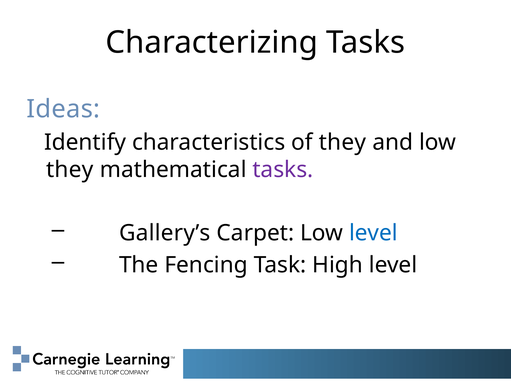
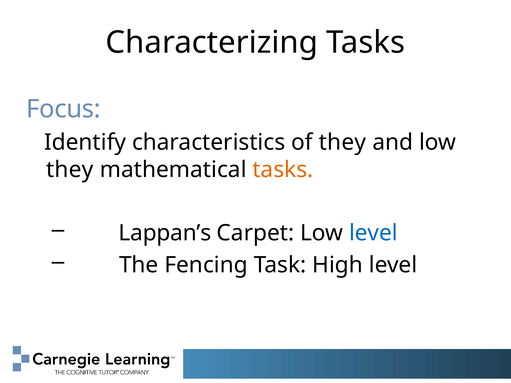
Ideas: Ideas -> Focus
tasks at (283, 170) colour: purple -> orange
Gallery’s: Gallery’s -> Lappan’s
